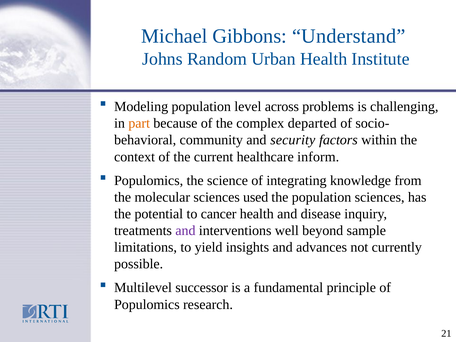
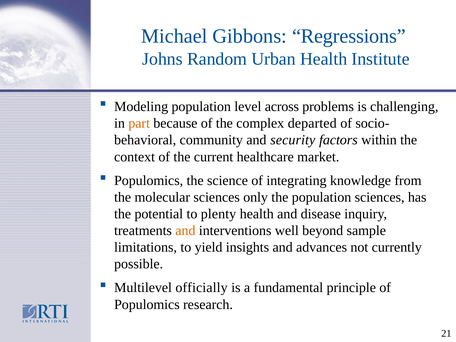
Understand: Understand -> Regressions
inform: inform -> market
used: used -> only
cancer: cancer -> plenty
and at (185, 231) colour: purple -> orange
successor: successor -> officially
